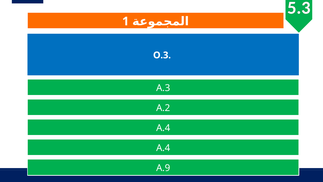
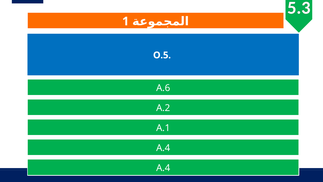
O.3: O.3 -> O.5
A.3: A.3 -> A.6
A.4 at (163, 128): A.4 -> A.1
A.9 at (163, 168): A.9 -> A.4
